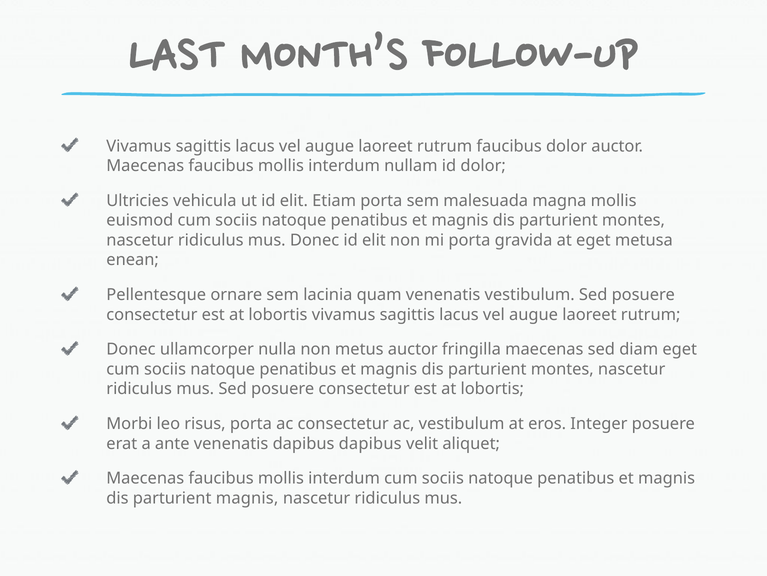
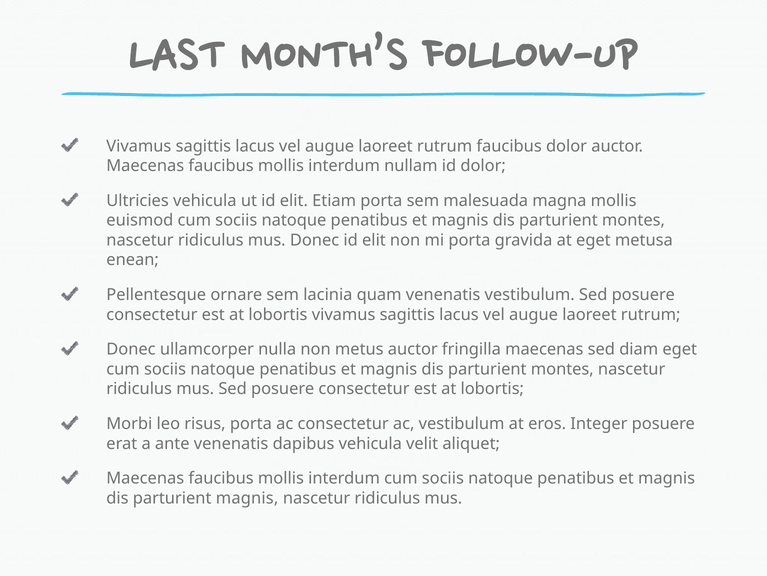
dapibus dapibus: dapibus -> vehicula
